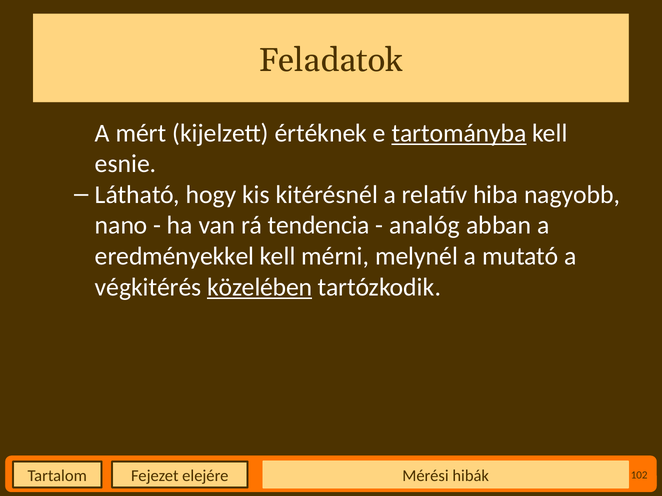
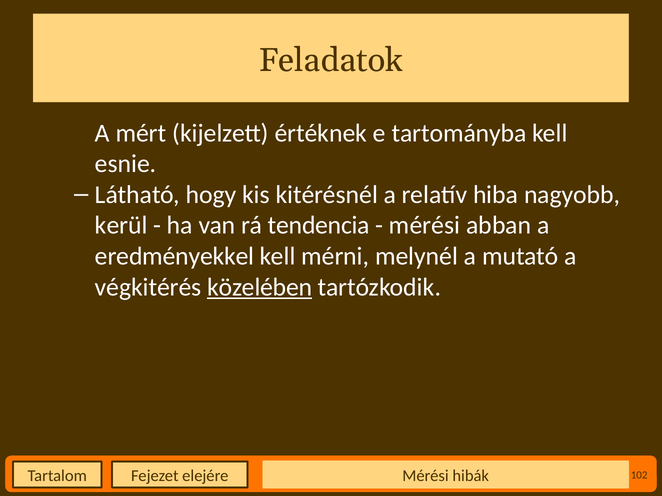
tartományba underline: present -> none
nano: nano -> kerül
analóg at (425, 226): analóg -> mérési
